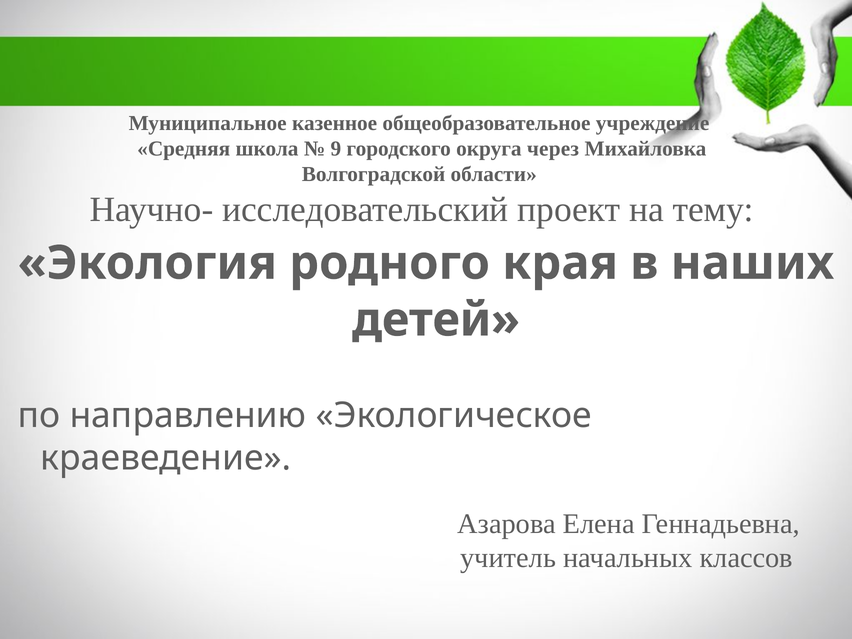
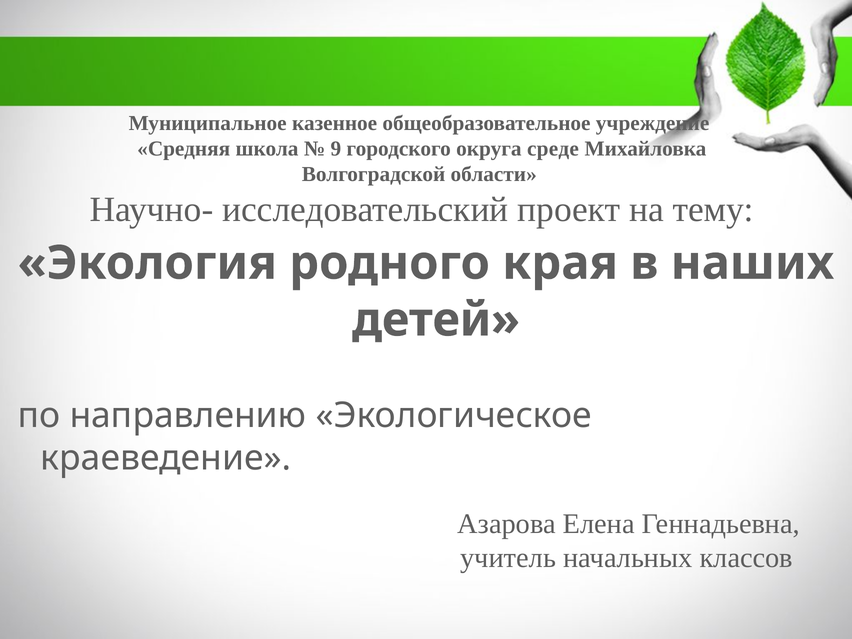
через: через -> среде
